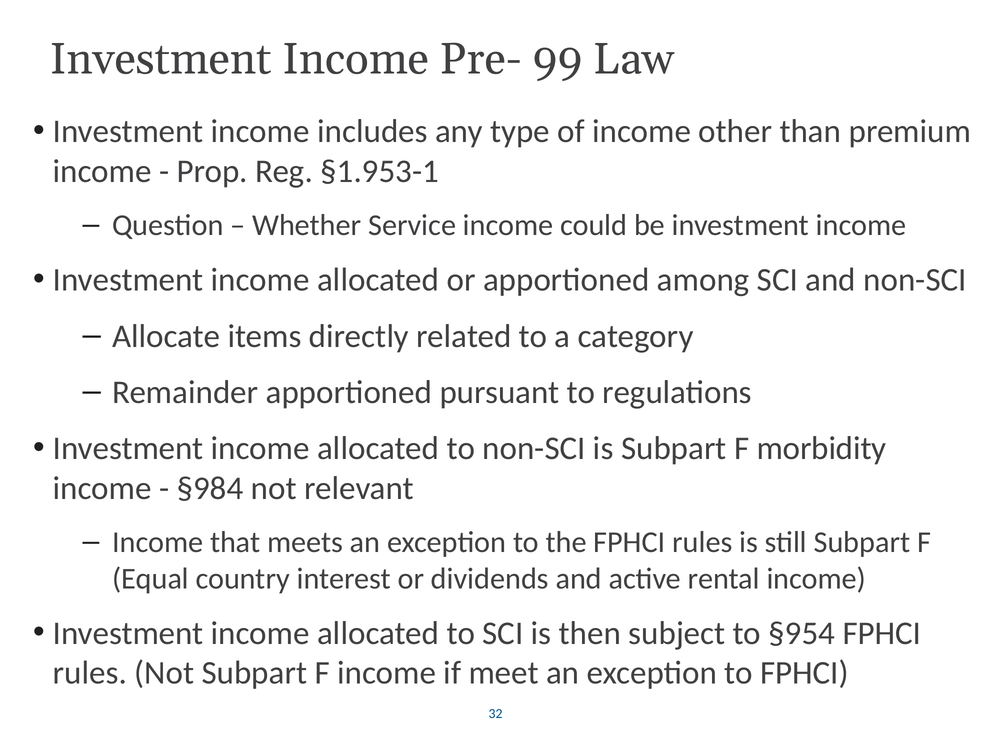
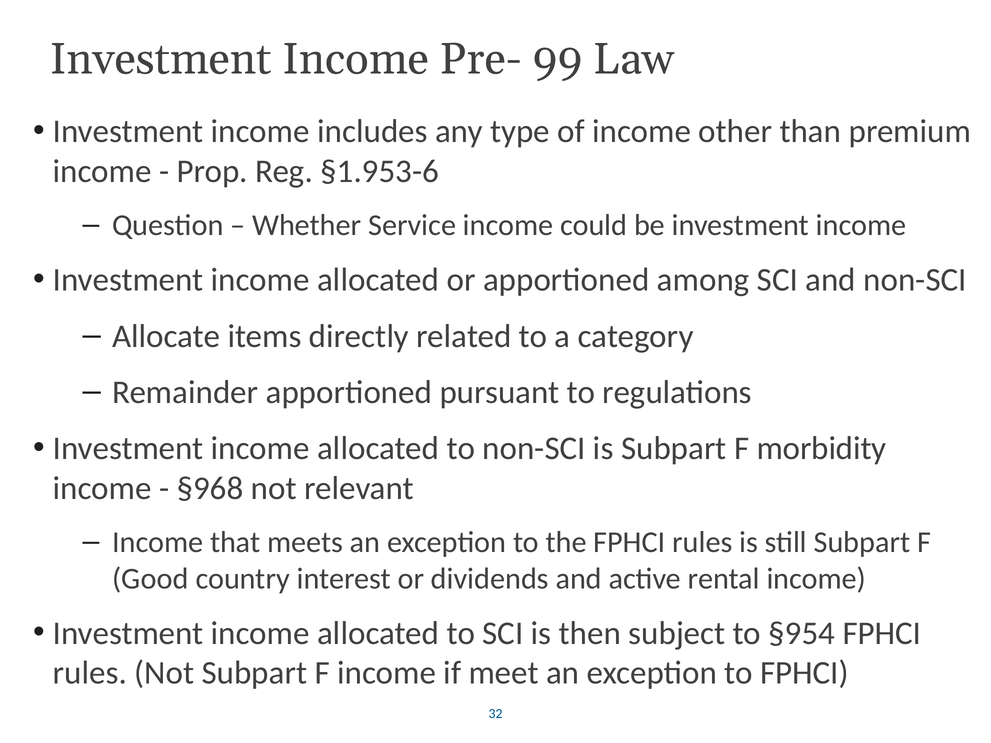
§1.953-1: §1.953-1 -> §1.953-6
§984: §984 -> §968
Equal: Equal -> Good
